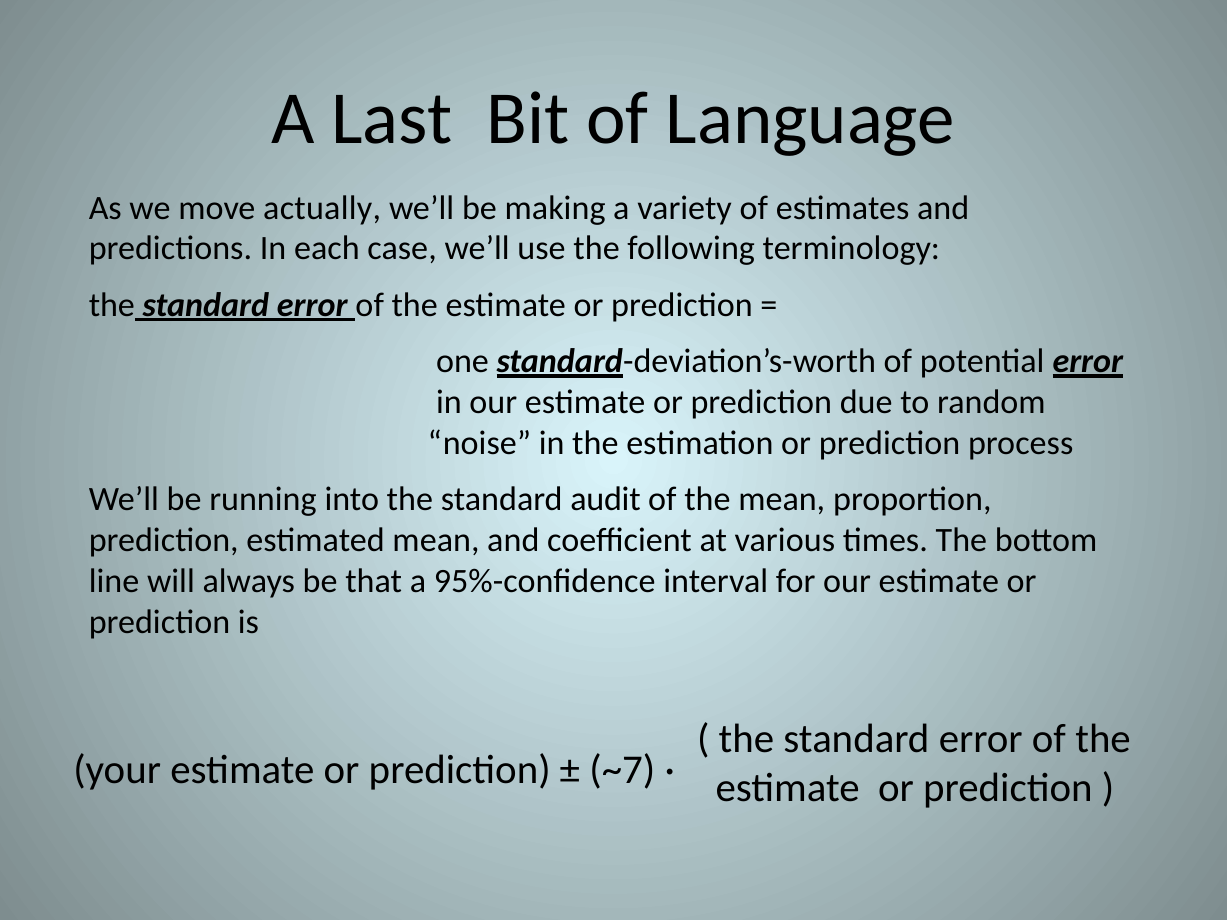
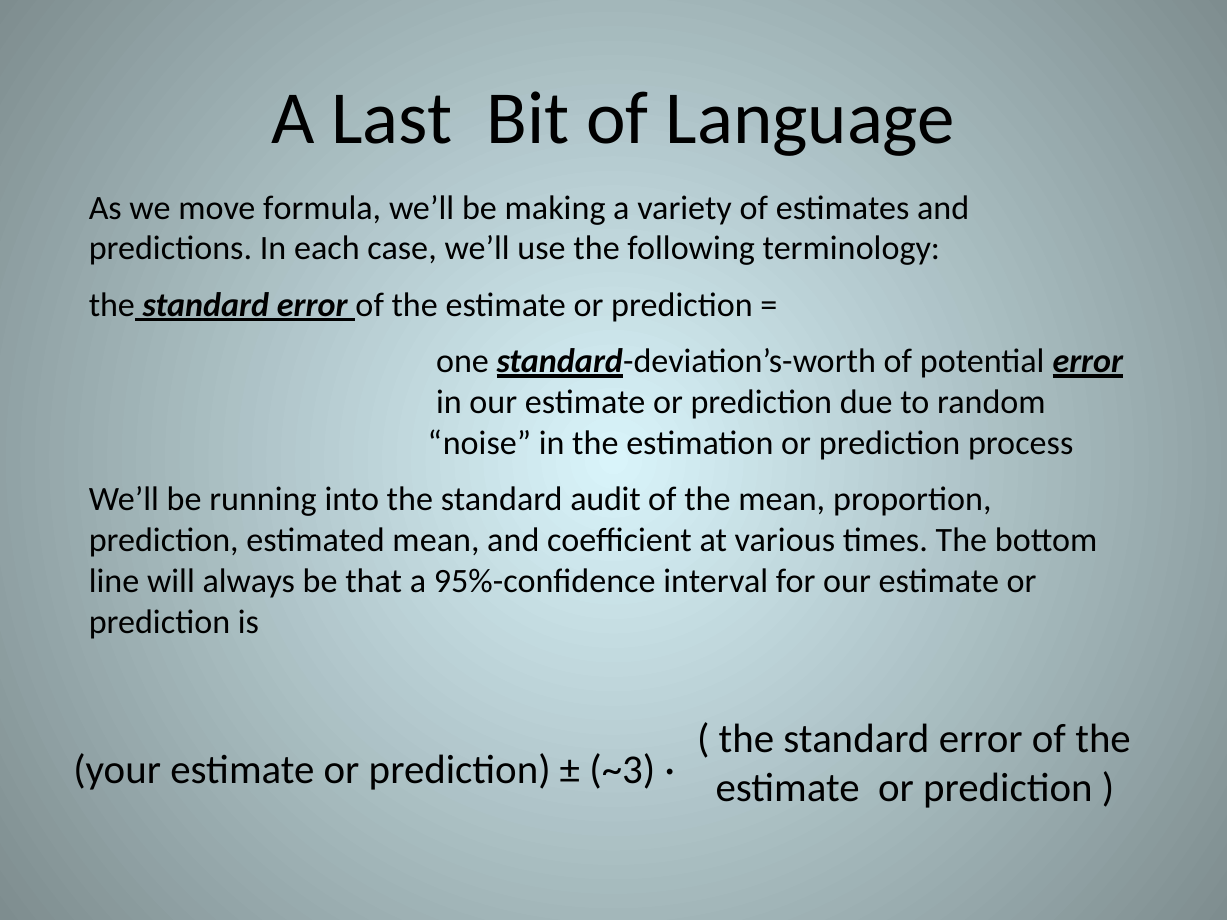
actually: actually -> formula
~7: ~7 -> ~3
